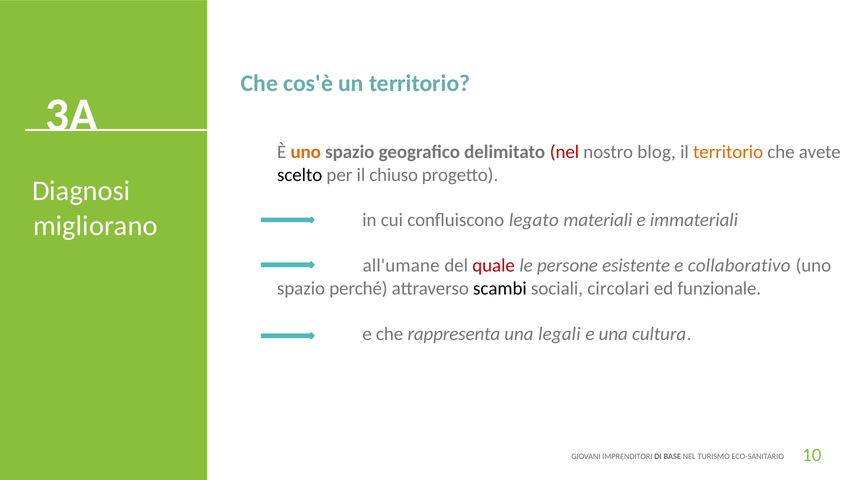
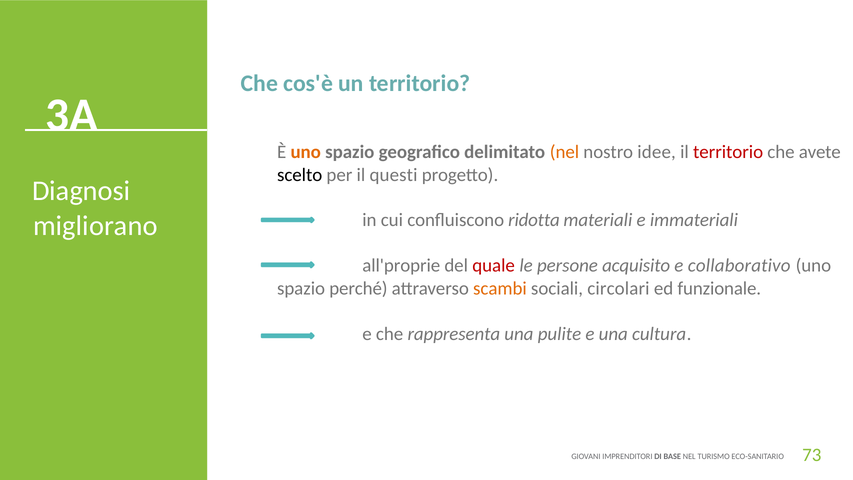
nel at (565, 152) colour: red -> orange
blog: blog -> idee
territorio at (728, 152) colour: orange -> red
chiuso: chiuso -> questi
legato: legato -> ridotta
all'umane: all'umane -> all'proprie
esistente: esistente -> acquisito
scambi colour: black -> orange
legali: legali -> pulite
10: 10 -> 73
